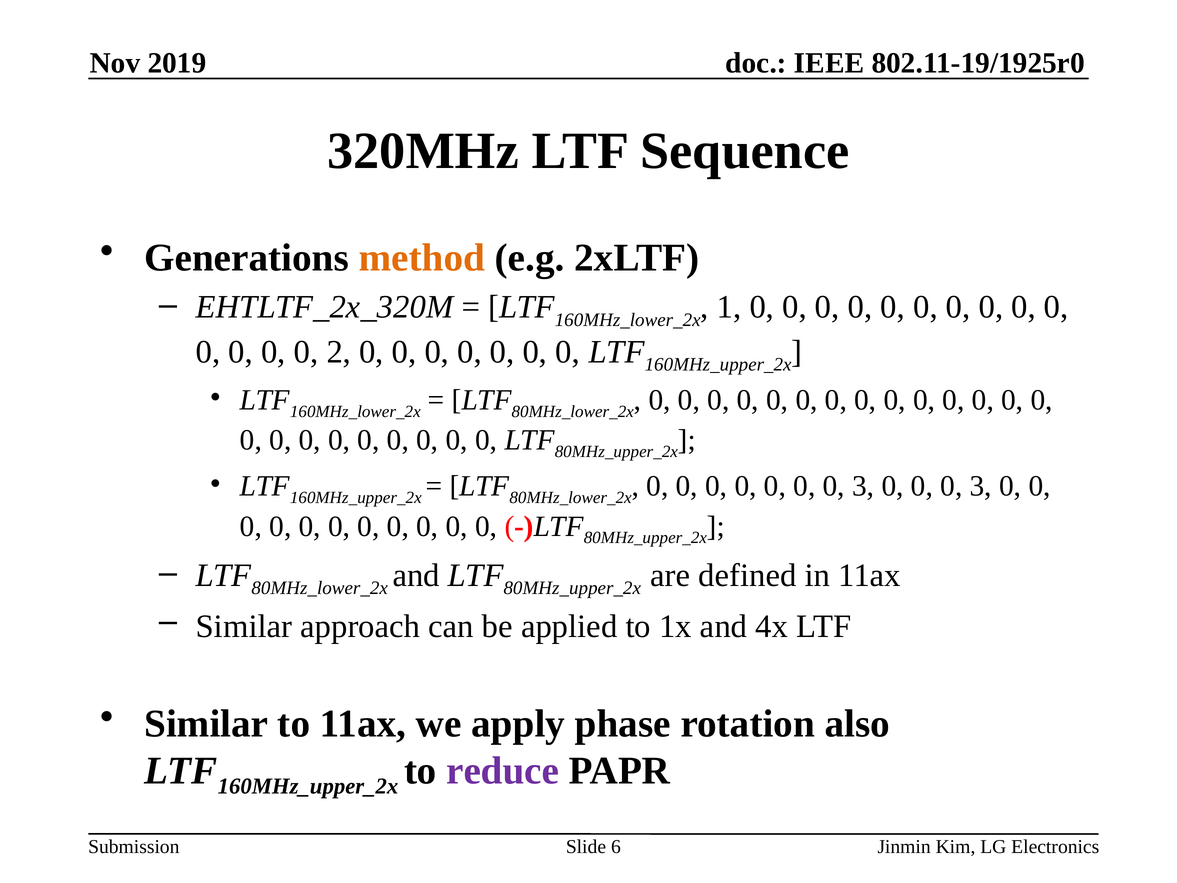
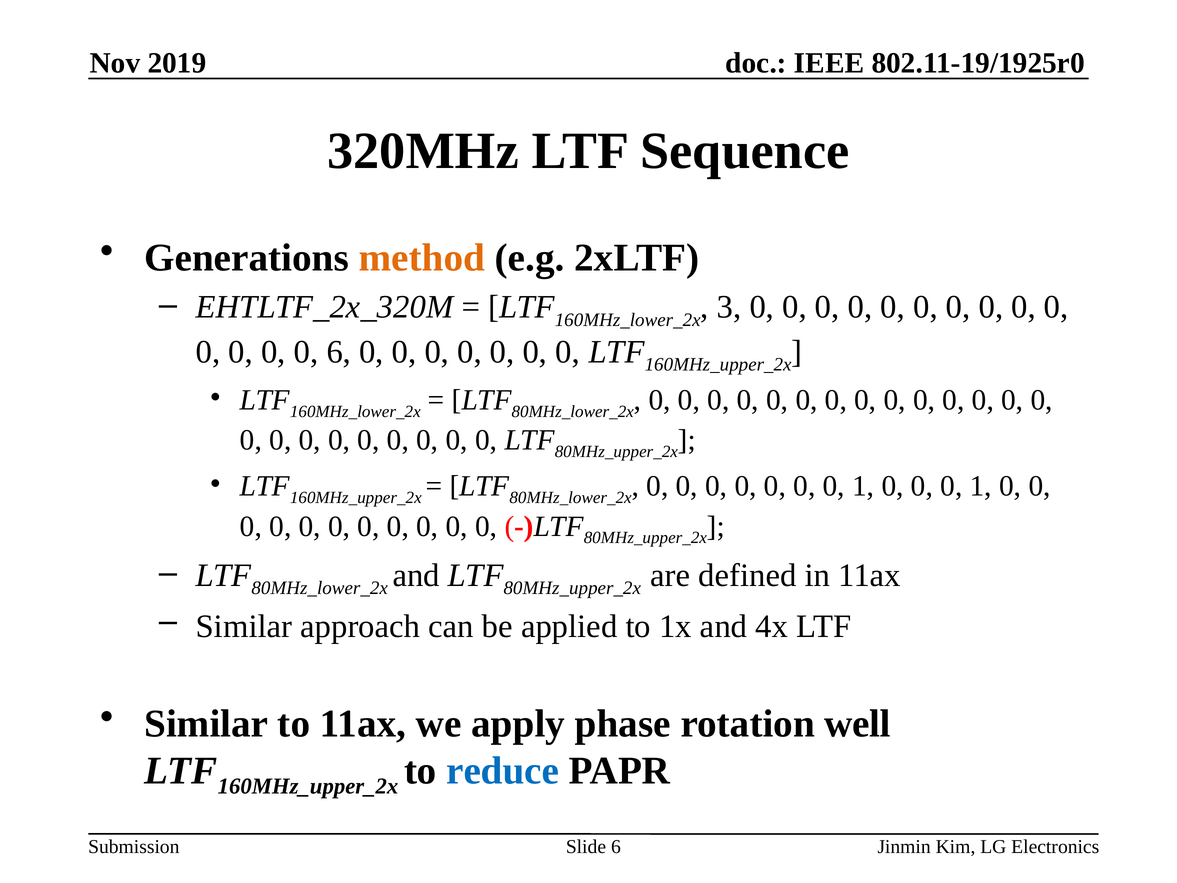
1: 1 -> 3
0 2: 2 -> 6
3 at (863, 486): 3 -> 1
3 at (981, 486): 3 -> 1
also: also -> well
reduce colour: purple -> blue
